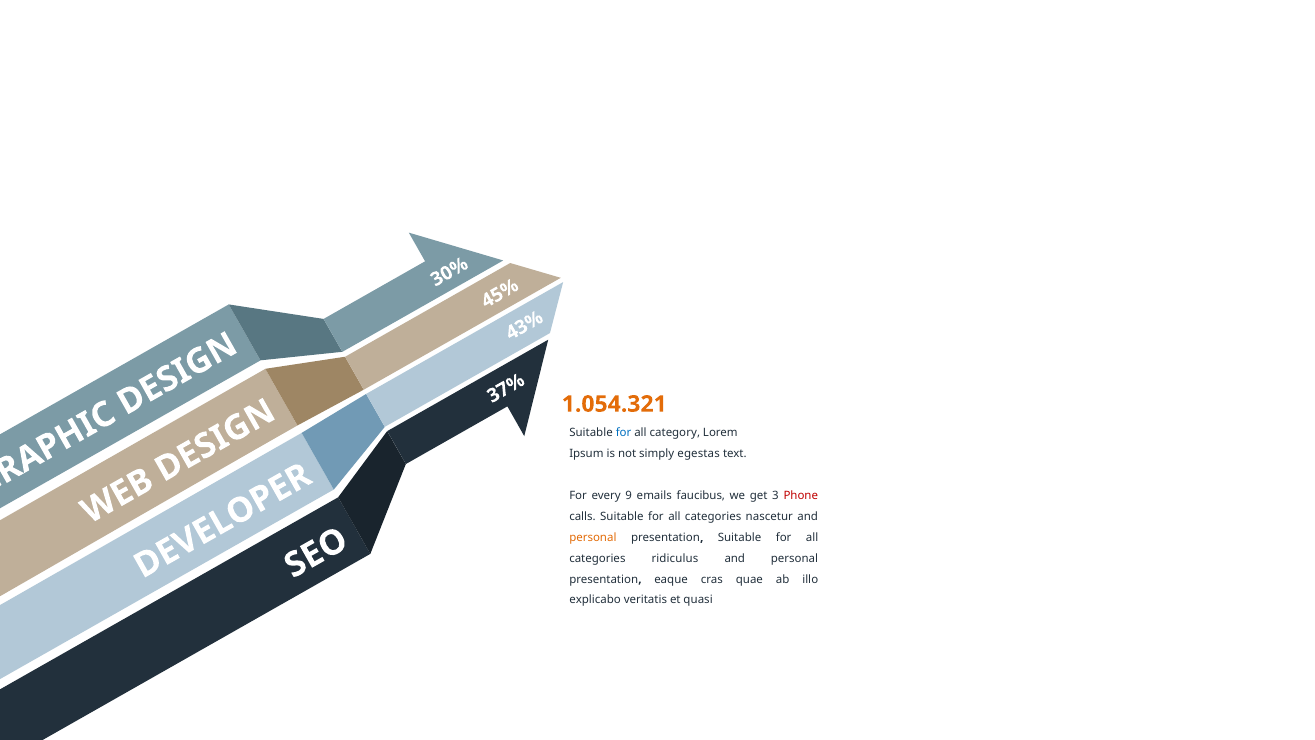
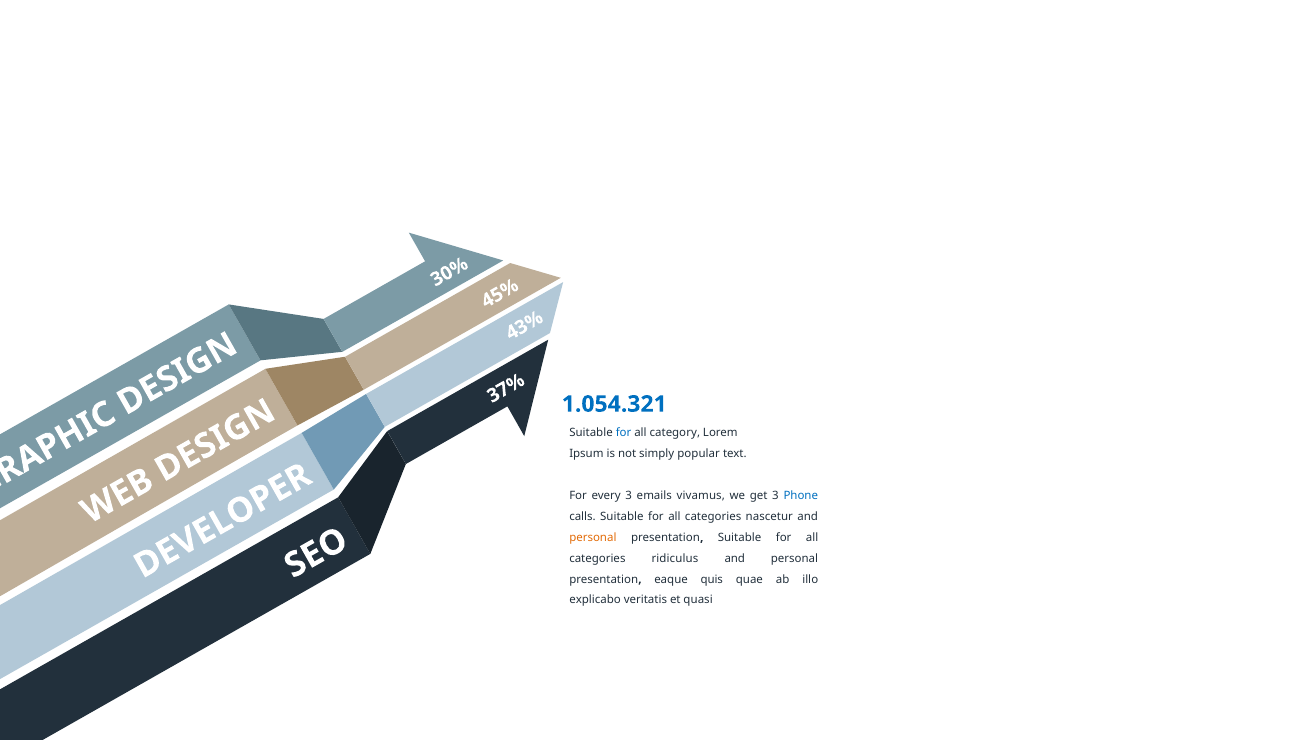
1.054.321 colour: orange -> blue
egestas: egestas -> popular
every 9: 9 -> 3
faucibus: faucibus -> vivamus
Phone colour: red -> blue
cras: cras -> quis
